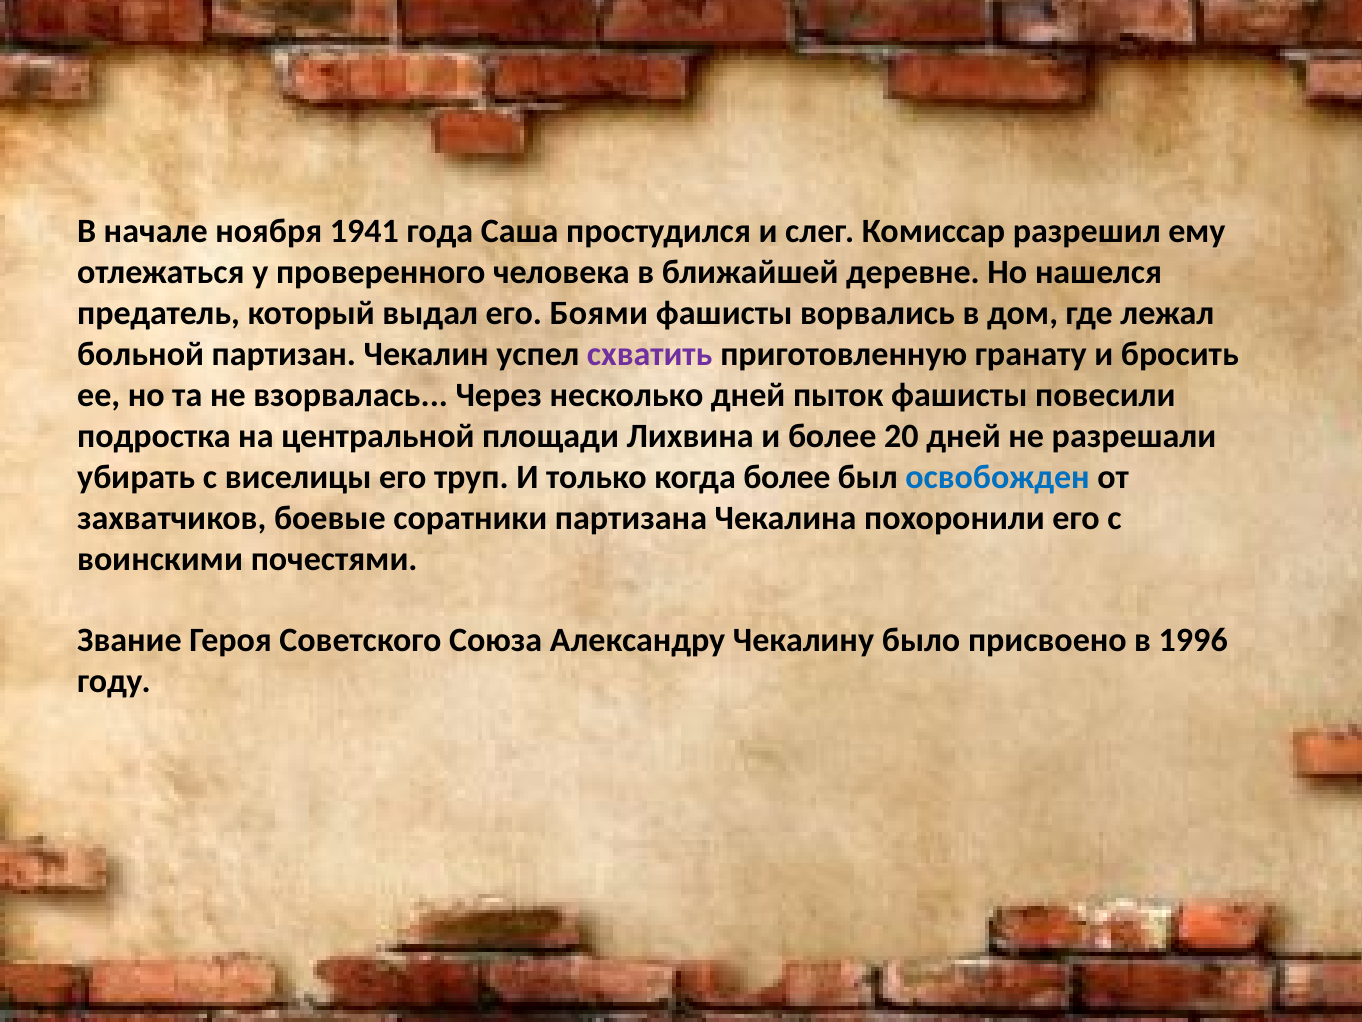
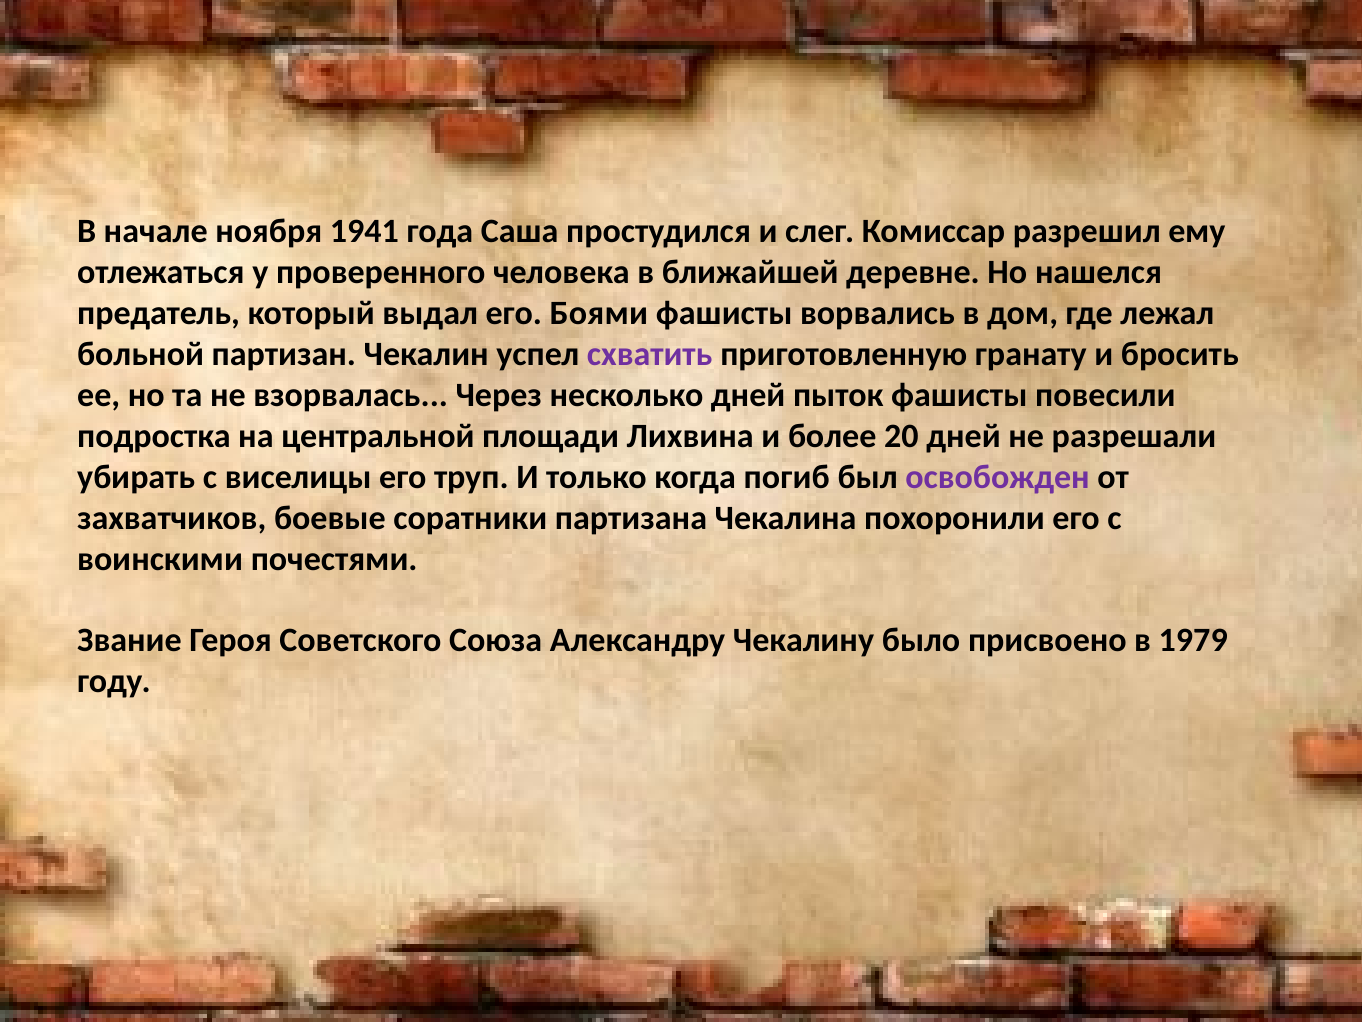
когда более: более -> погиб
освобожден colour: blue -> purple
1996: 1996 -> 1979
